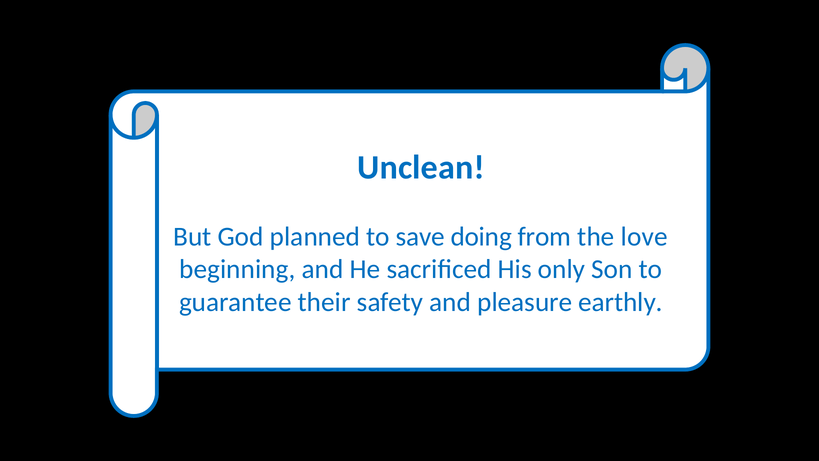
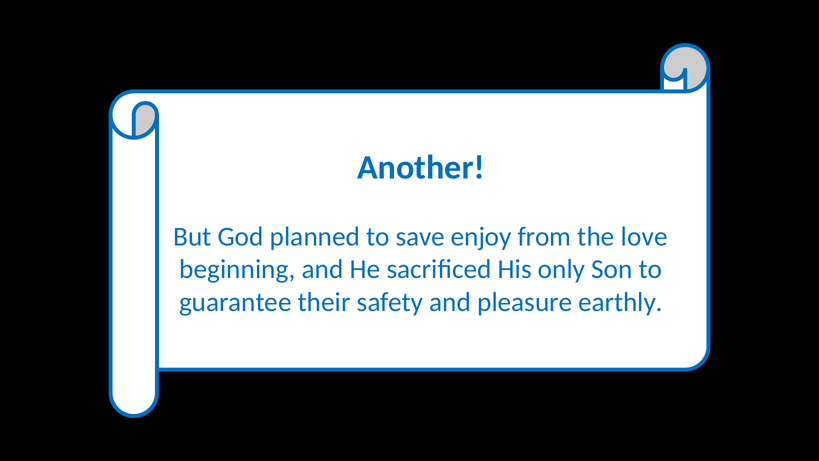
Unclean: Unclean -> Another
doing: doing -> enjoy
